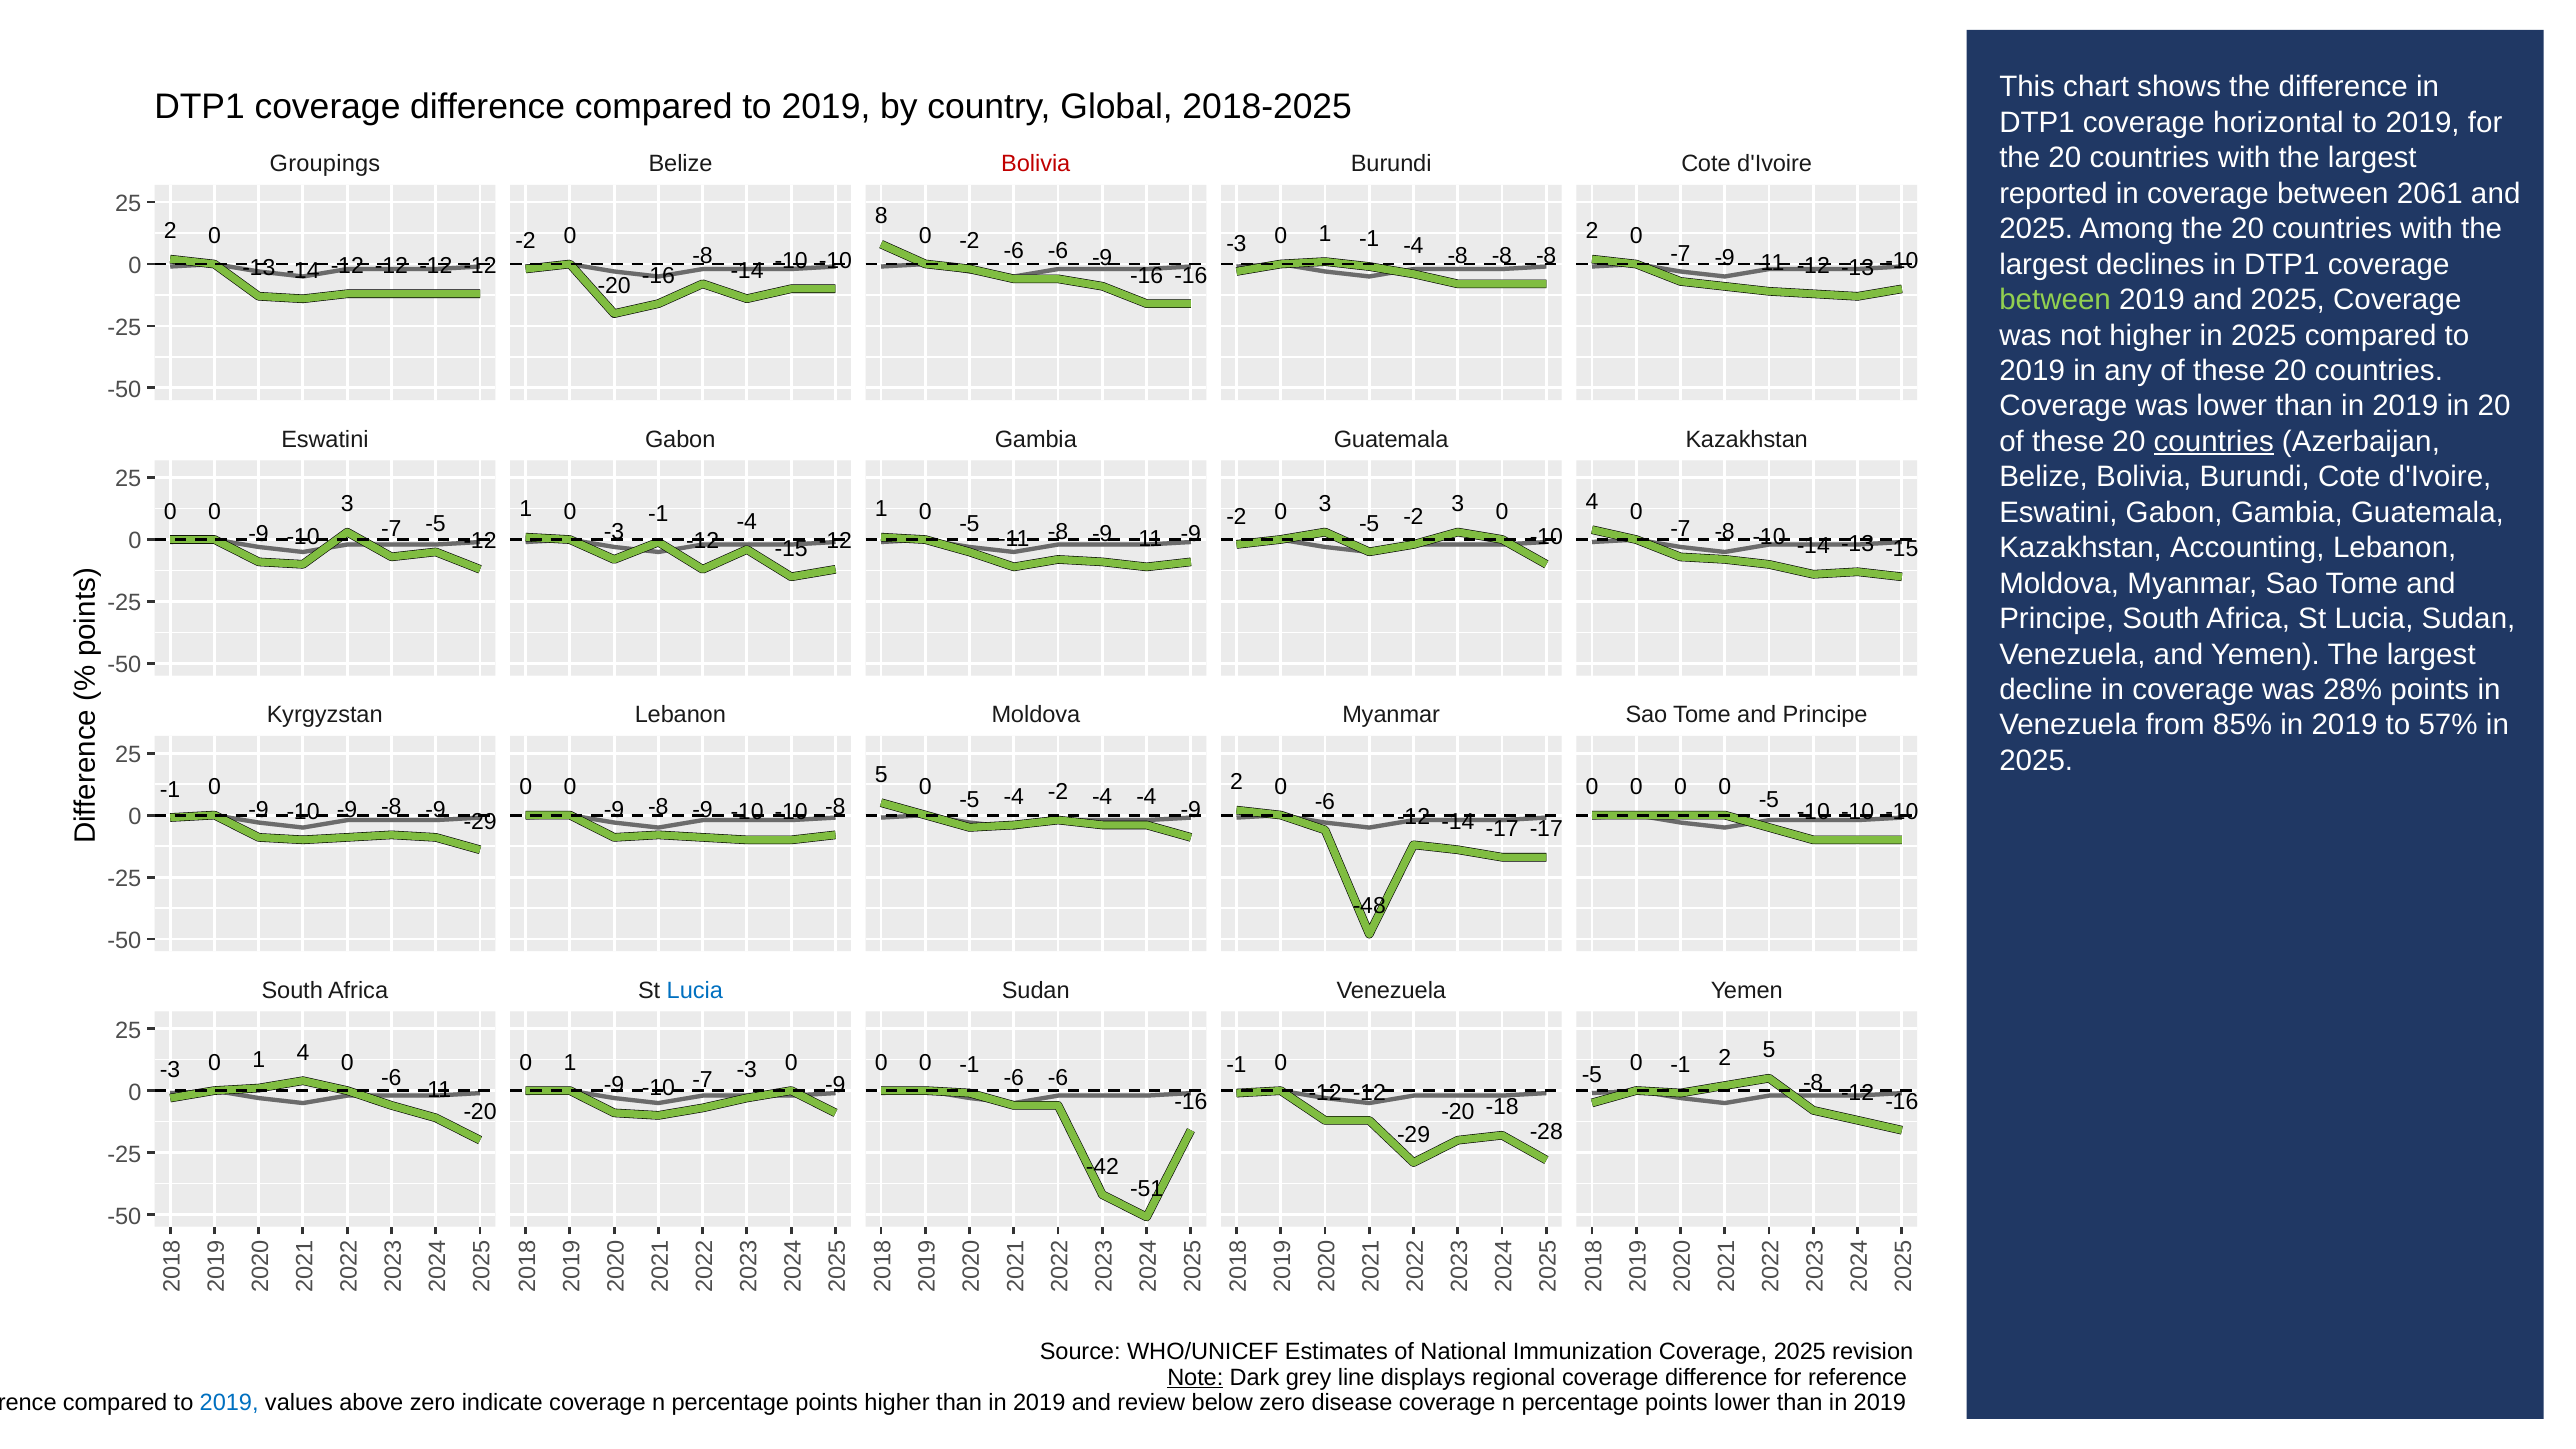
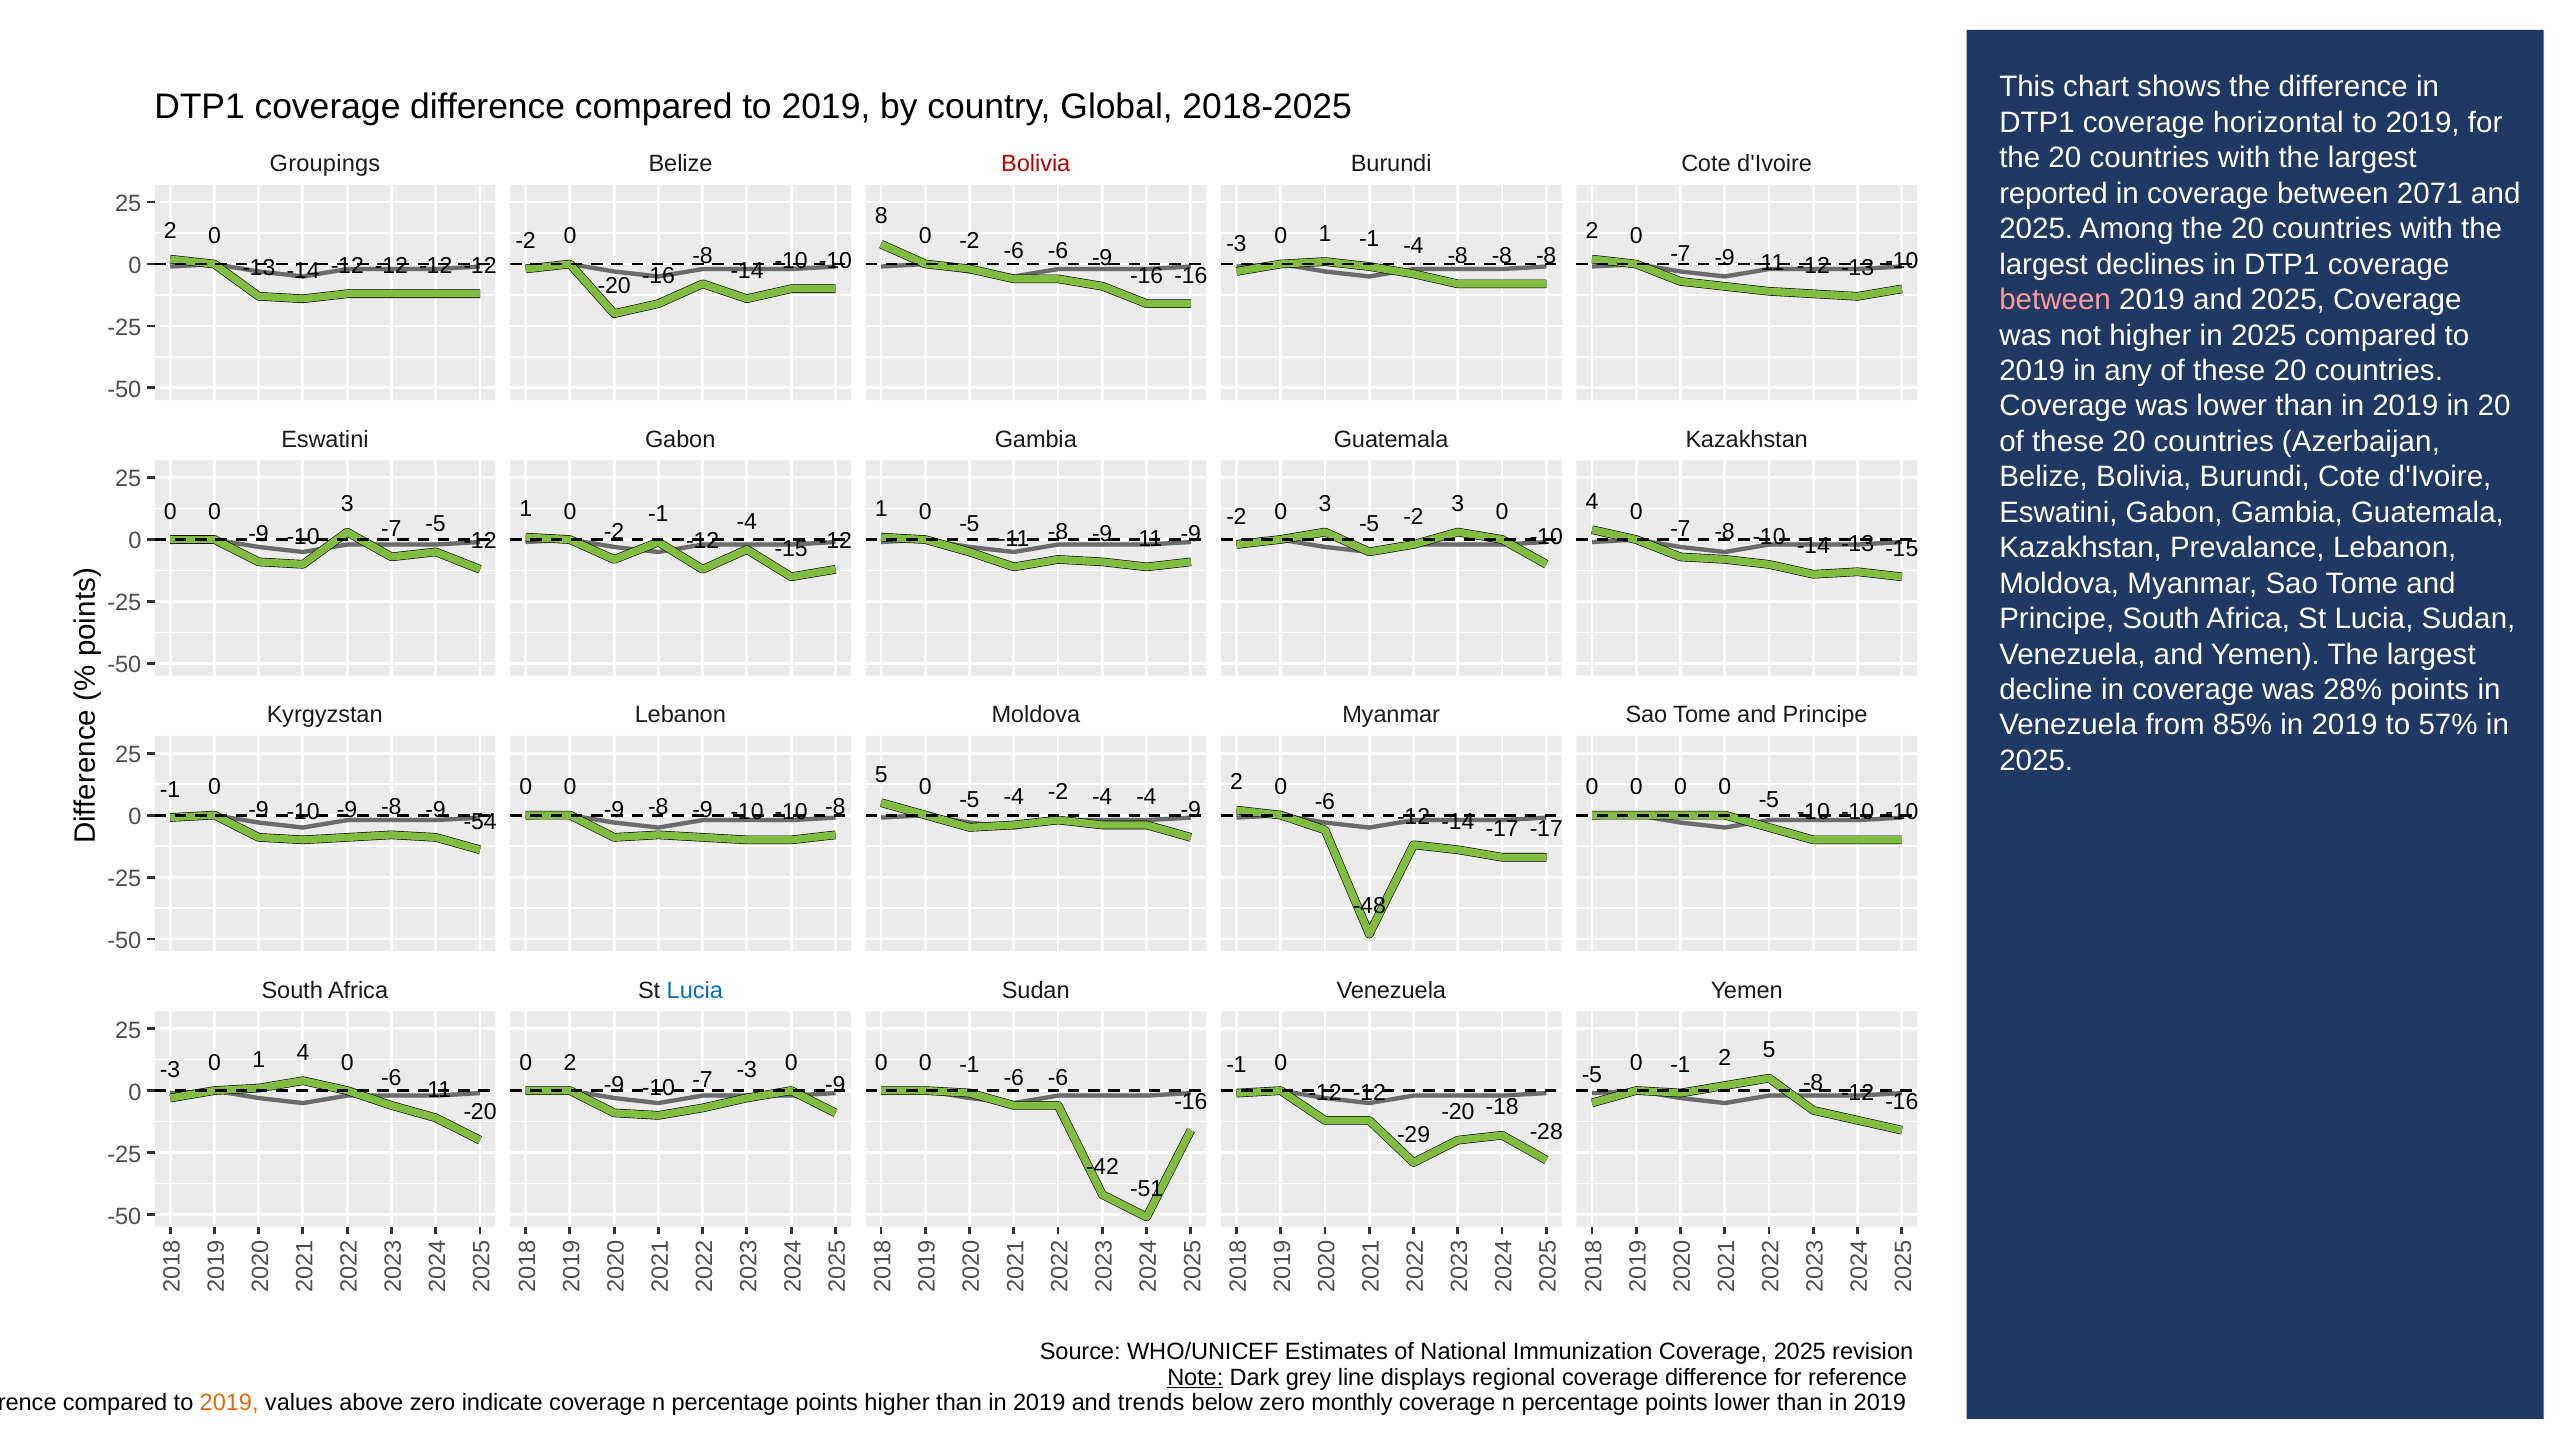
2061: 2061 -> 2071
between at (2055, 300) colour: light green -> pink
countries at (2214, 442) underline: present -> none
-3 at (614, 531): -3 -> -2
Accounting: Accounting -> Prevalance
-29 at (480, 822): -29 -> -54
1 at (570, 1063): 1 -> 2
2019 at (229, 1403) colour: blue -> orange
review: review -> trends
disease: disease -> monthly
